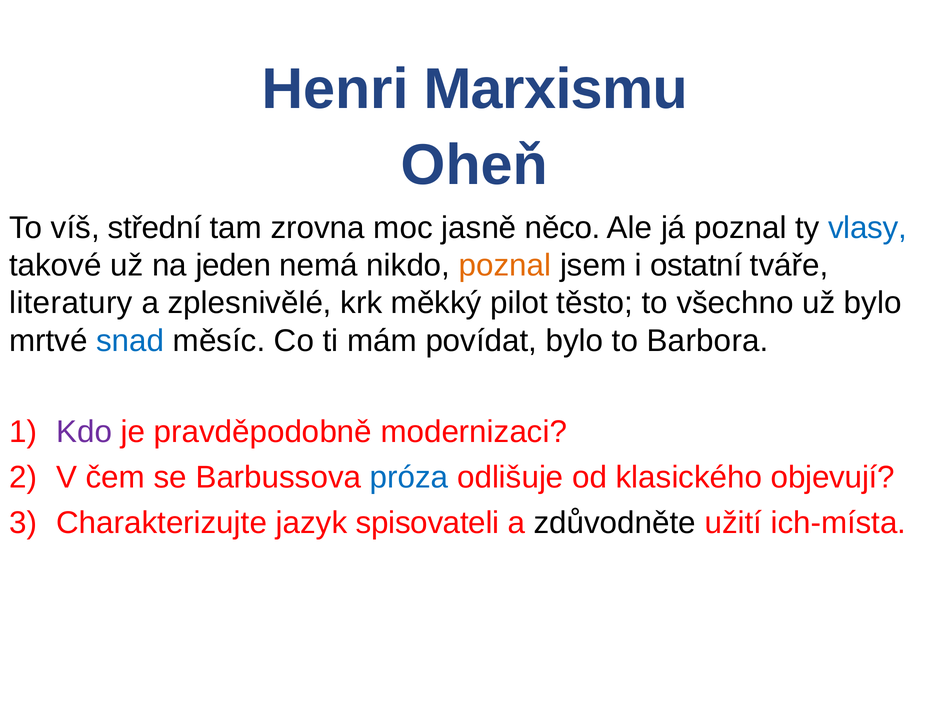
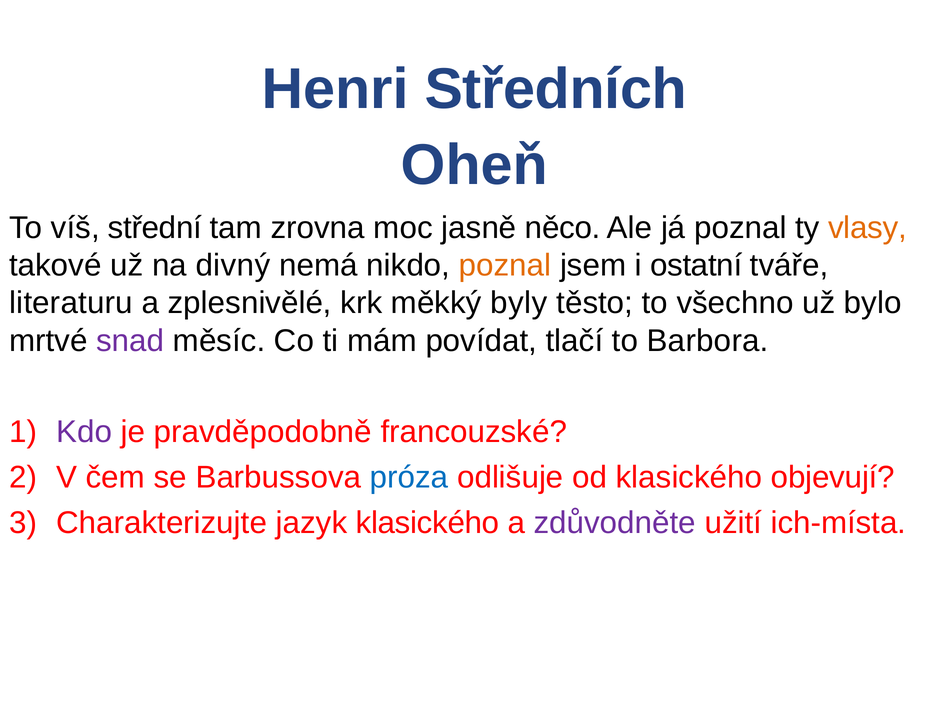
Marxismu: Marxismu -> Středních
vlasy colour: blue -> orange
jeden: jeden -> divný
literatury: literatury -> literaturu
pilot: pilot -> byly
snad colour: blue -> purple
povídat bylo: bylo -> tlačí
modernizaci: modernizaci -> francouzské
jazyk spisovateli: spisovateli -> klasického
zdůvodněte colour: black -> purple
